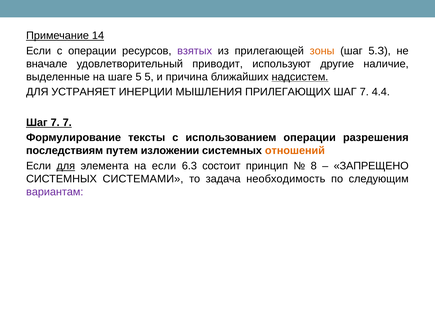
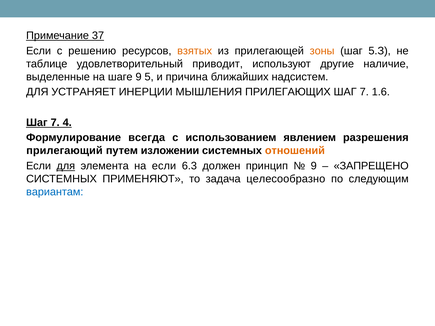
14: 14 -> 37
с операции: операции -> решению
взятых colour: purple -> orange
вначале: вначале -> таблице
шаге 5: 5 -> 9
надсистем underline: present -> none
4.4: 4.4 -> 1.6
7 7: 7 -> 4
тексты: тексты -> всегда
использованием операции: операции -> явлением
последствиям: последствиям -> прилегающий
состоит: состоит -> должен
8 at (314, 166): 8 -> 9
СИСТЕМАМИ: СИСТЕМАМИ -> ПРИМЕНЯЮТ
необходимость: необходимость -> целесообразно
вариантам colour: purple -> blue
